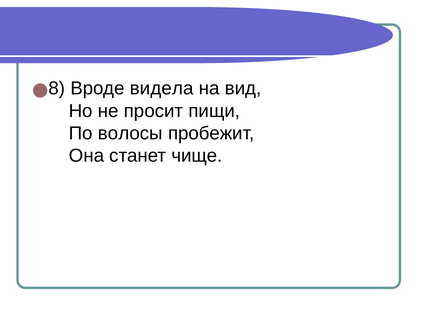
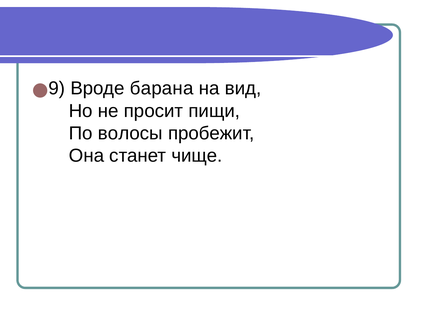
8: 8 -> 9
видела: видела -> барана
